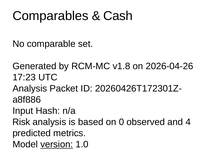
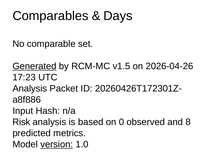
Cash: Cash -> Days
Generated underline: none -> present
v1.8: v1.8 -> v1.5
4: 4 -> 8
